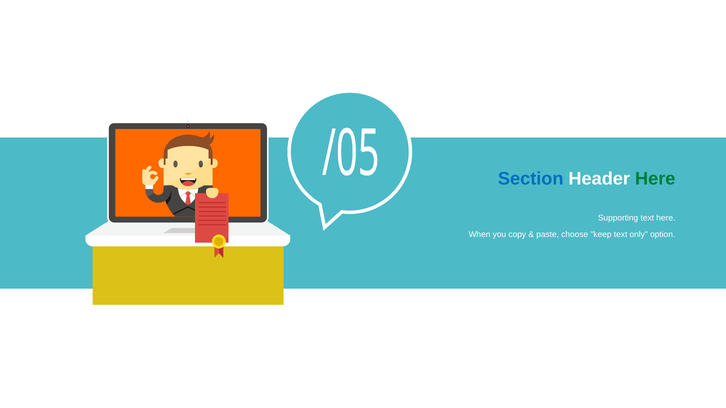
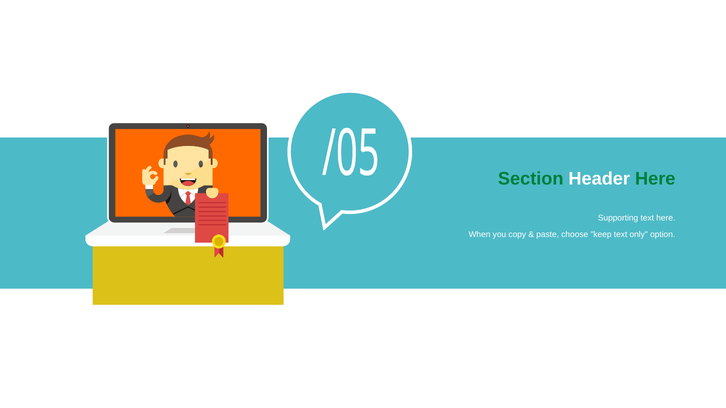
Section colour: blue -> green
